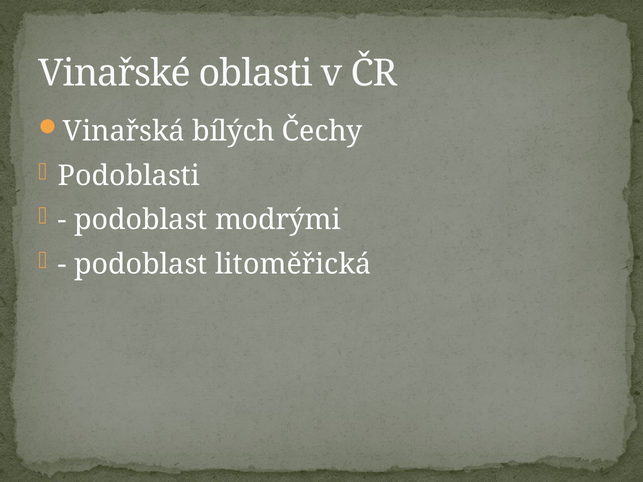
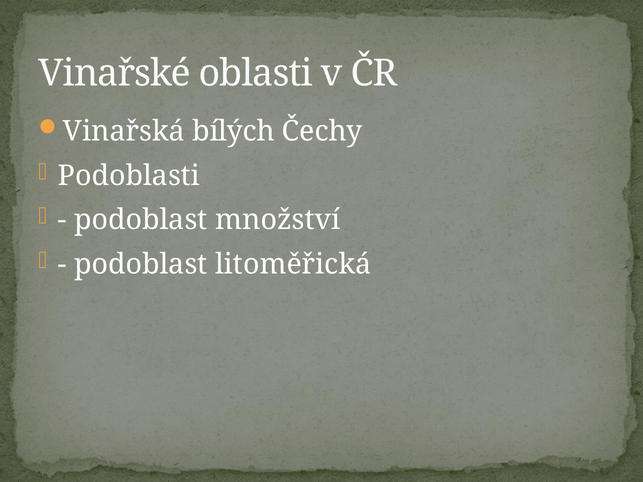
modrými: modrými -> množství
